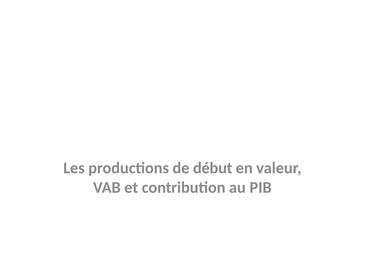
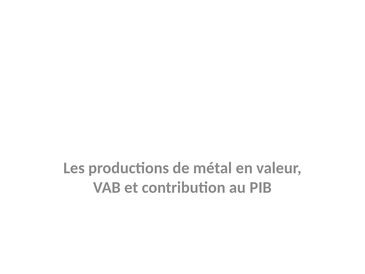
début: début -> métal
